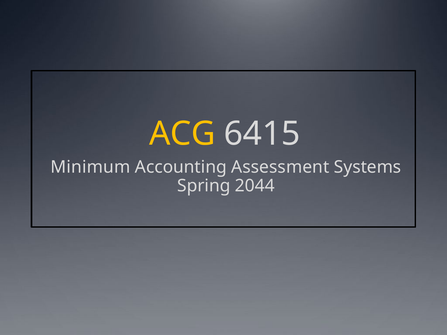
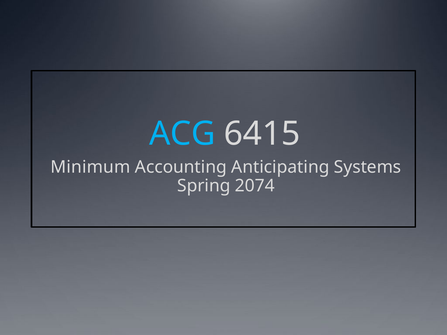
ACG colour: yellow -> light blue
Assessment: Assessment -> Anticipating
2044: 2044 -> 2074
